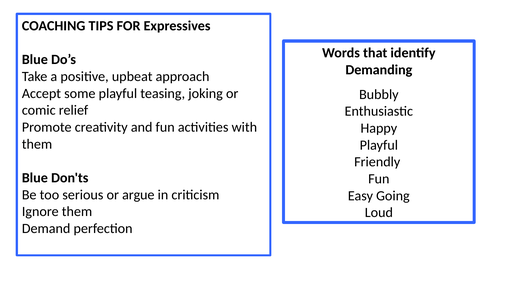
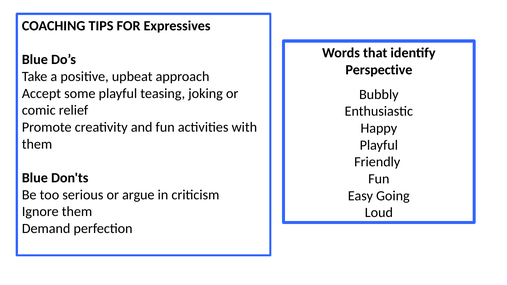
Demanding: Demanding -> Perspective
